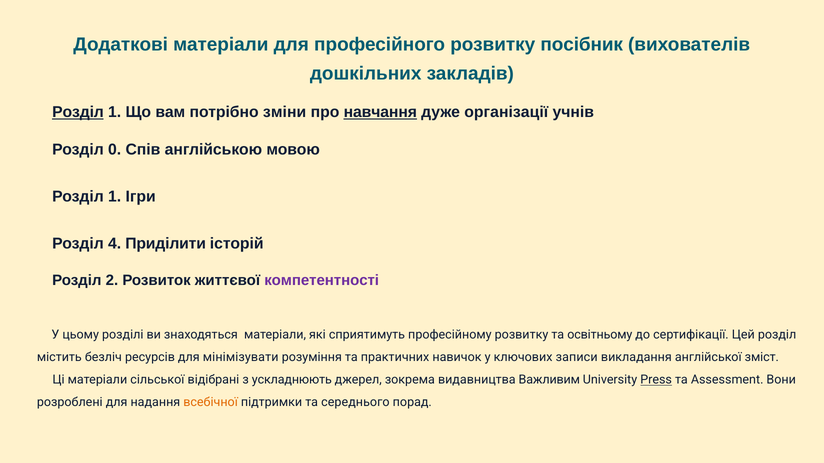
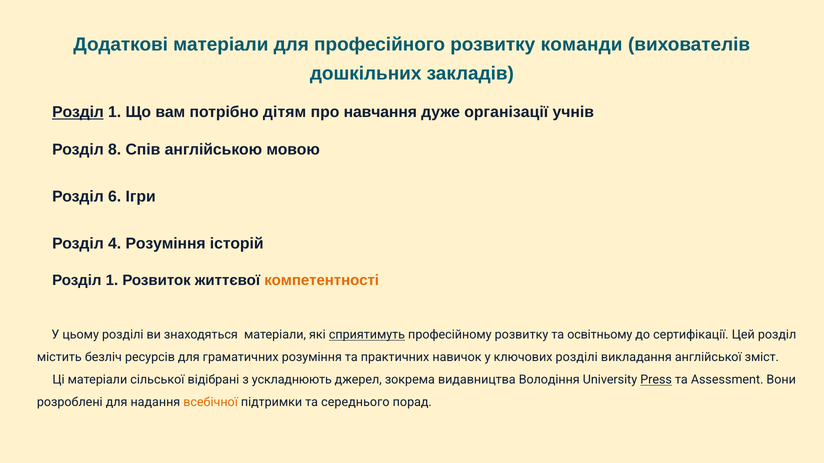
посібник: посібник -> команди
зміни: зміни -> дітям
навчання underline: present -> none
0: 0 -> 8
1 at (115, 197): 1 -> 6
4 Приділити: Приділити -> Розуміння
2 at (112, 281): 2 -> 1
компетентності colour: purple -> orange
сприятимуть underline: none -> present
мінімізувати: мінімізувати -> граматичних
ключових записи: записи -> розділі
Важливим: Важливим -> Володіння
